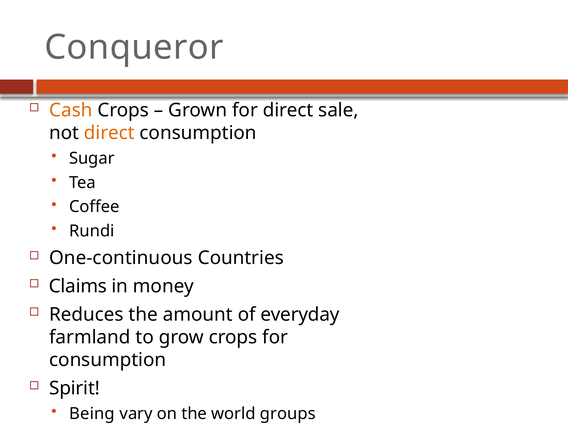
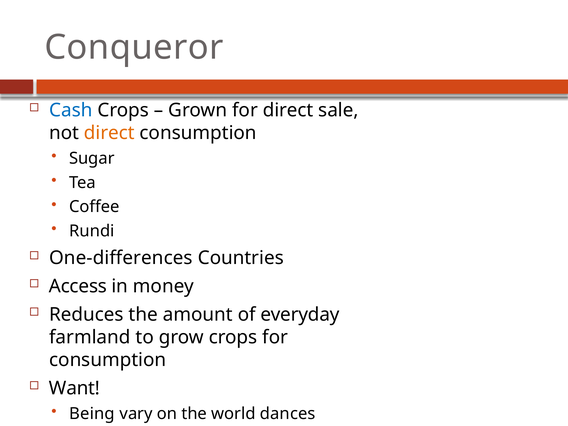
Cash colour: orange -> blue
One-continuous: One-continuous -> One-differences
Claims: Claims -> Access
Spirit: Spirit -> Want
groups: groups -> dances
